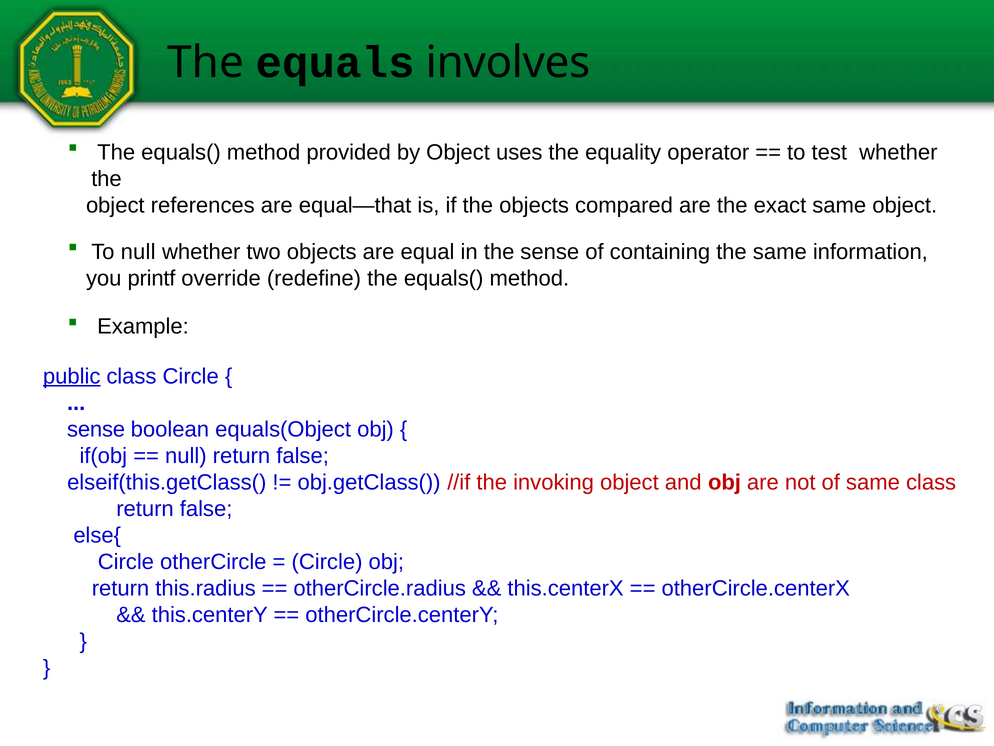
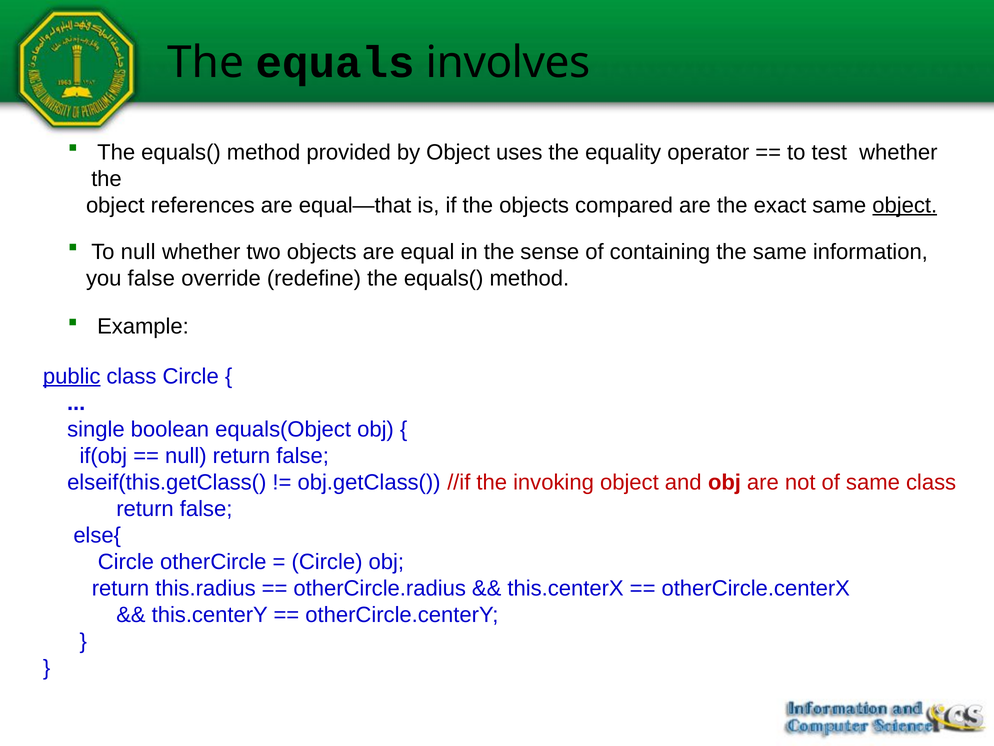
object at (905, 205) underline: none -> present
you printf: printf -> false
sense at (96, 429): sense -> single
